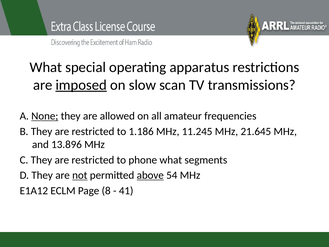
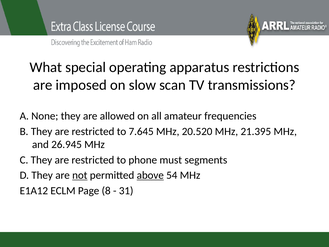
imposed underline: present -> none
None underline: present -> none
1.186: 1.186 -> 7.645
11.245: 11.245 -> 20.520
21.645: 21.645 -> 21.395
13.896: 13.896 -> 26.945
phone what: what -> must
41: 41 -> 31
